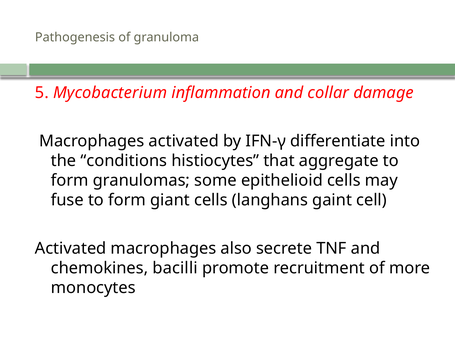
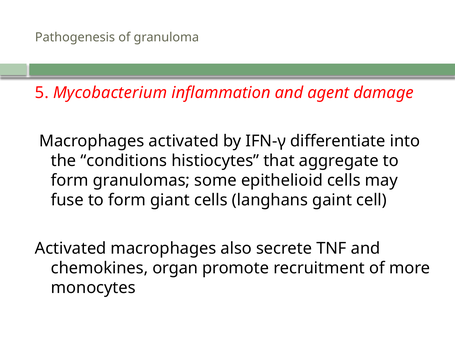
collar: collar -> agent
bacilli: bacilli -> organ
